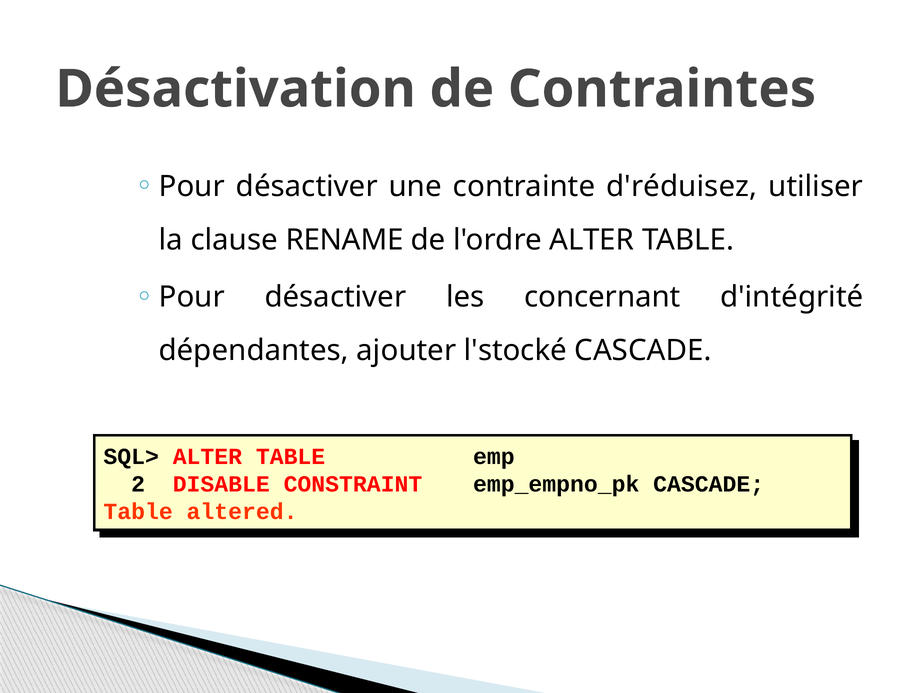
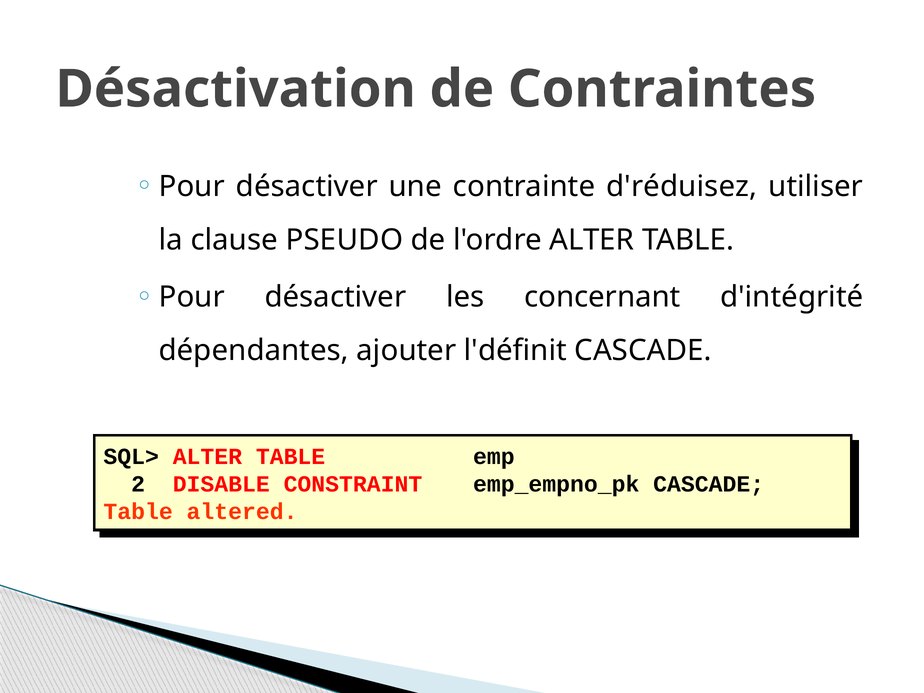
RENAME: RENAME -> PSEUDO
l'stocké: l'stocké -> l'définit
